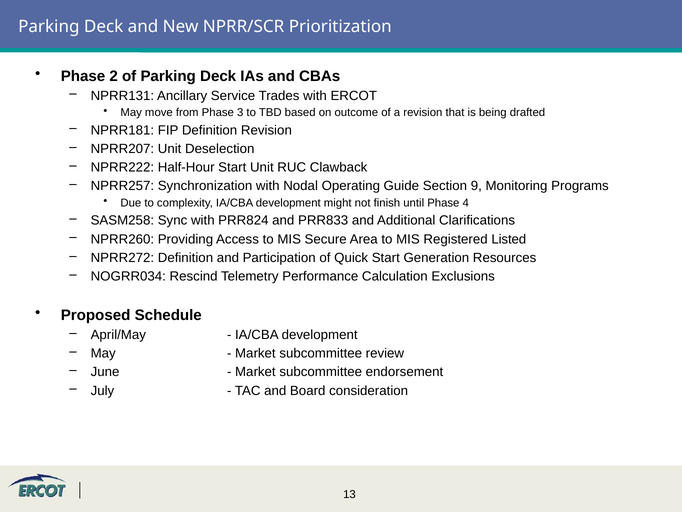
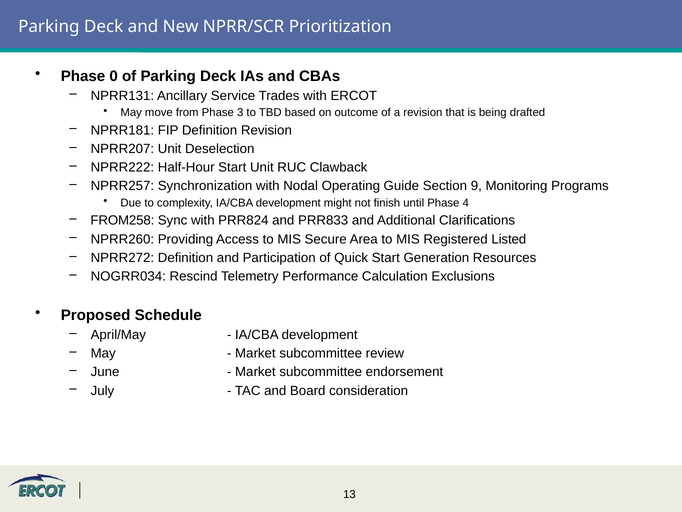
2: 2 -> 0
SASM258: SASM258 -> FROM258
